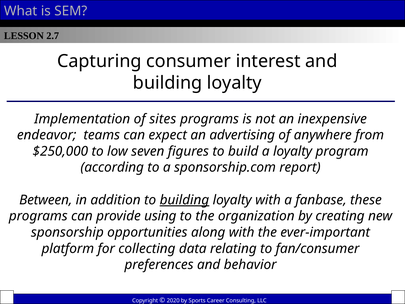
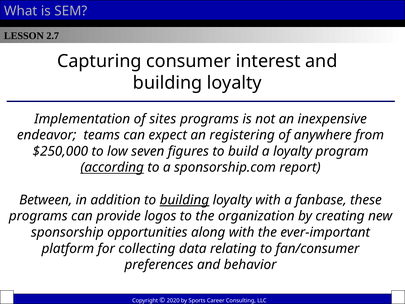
advertising: advertising -> registering
according underline: none -> present
using: using -> logos
